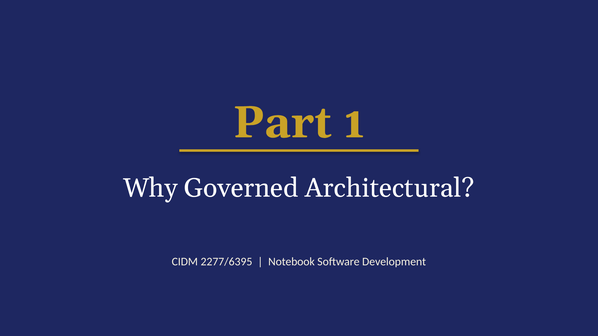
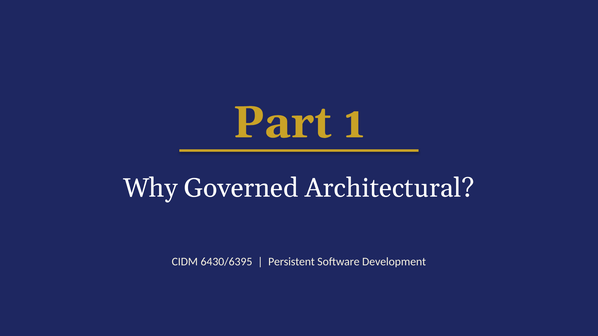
2277/6395: 2277/6395 -> 6430/6395
Notebook: Notebook -> Persistent
